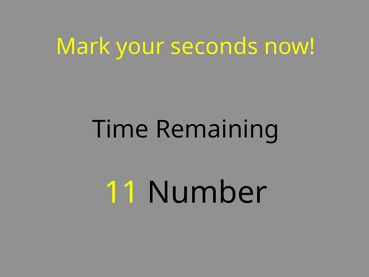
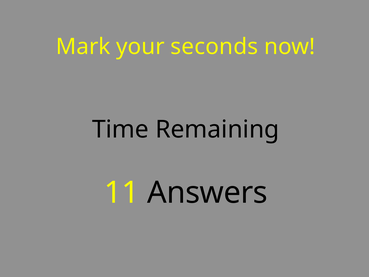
Number: Number -> Answers
